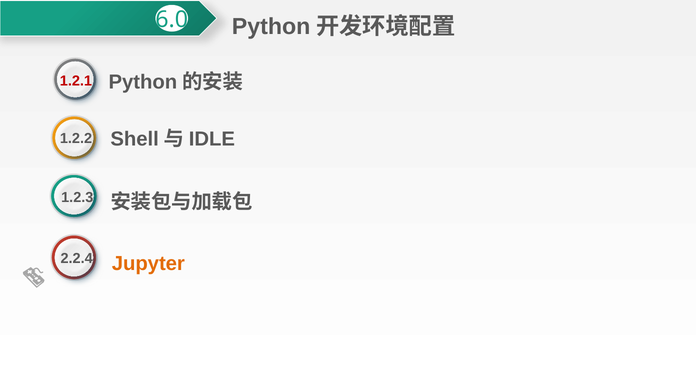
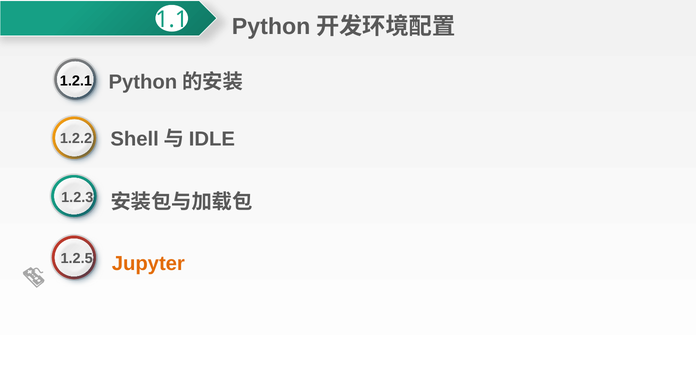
6.0: 6.0 -> 1.1
1.2.1 colour: red -> black
2.2.4: 2.2.4 -> 1.2.5
